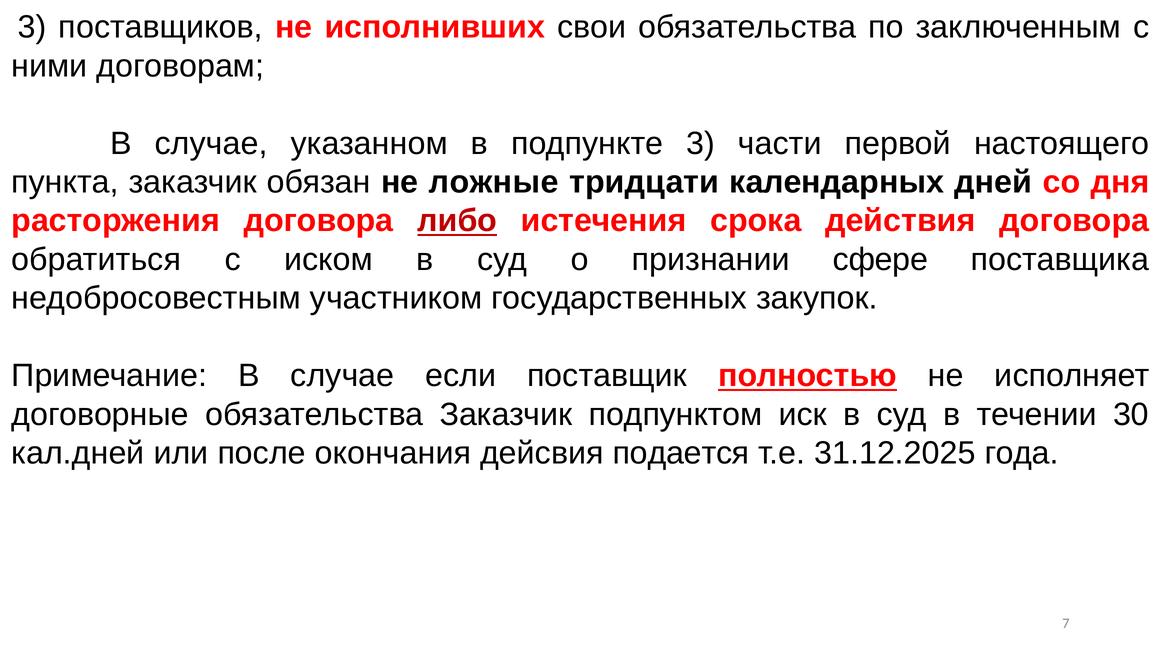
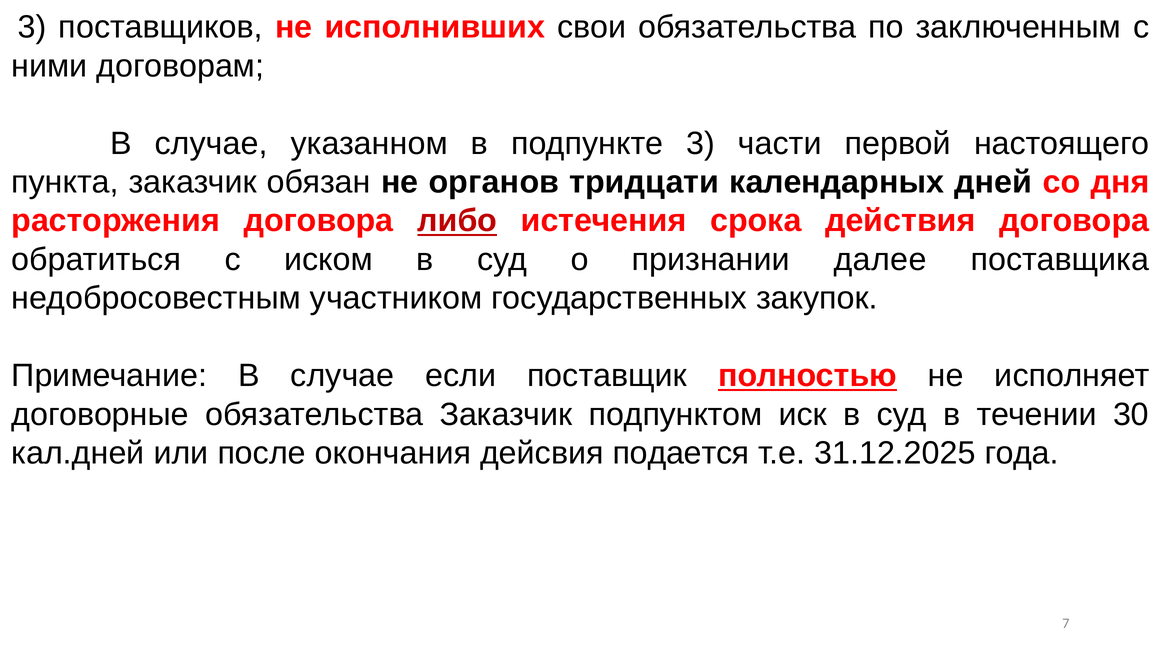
ложные: ложные -> органов
сфере: сфере -> далее
